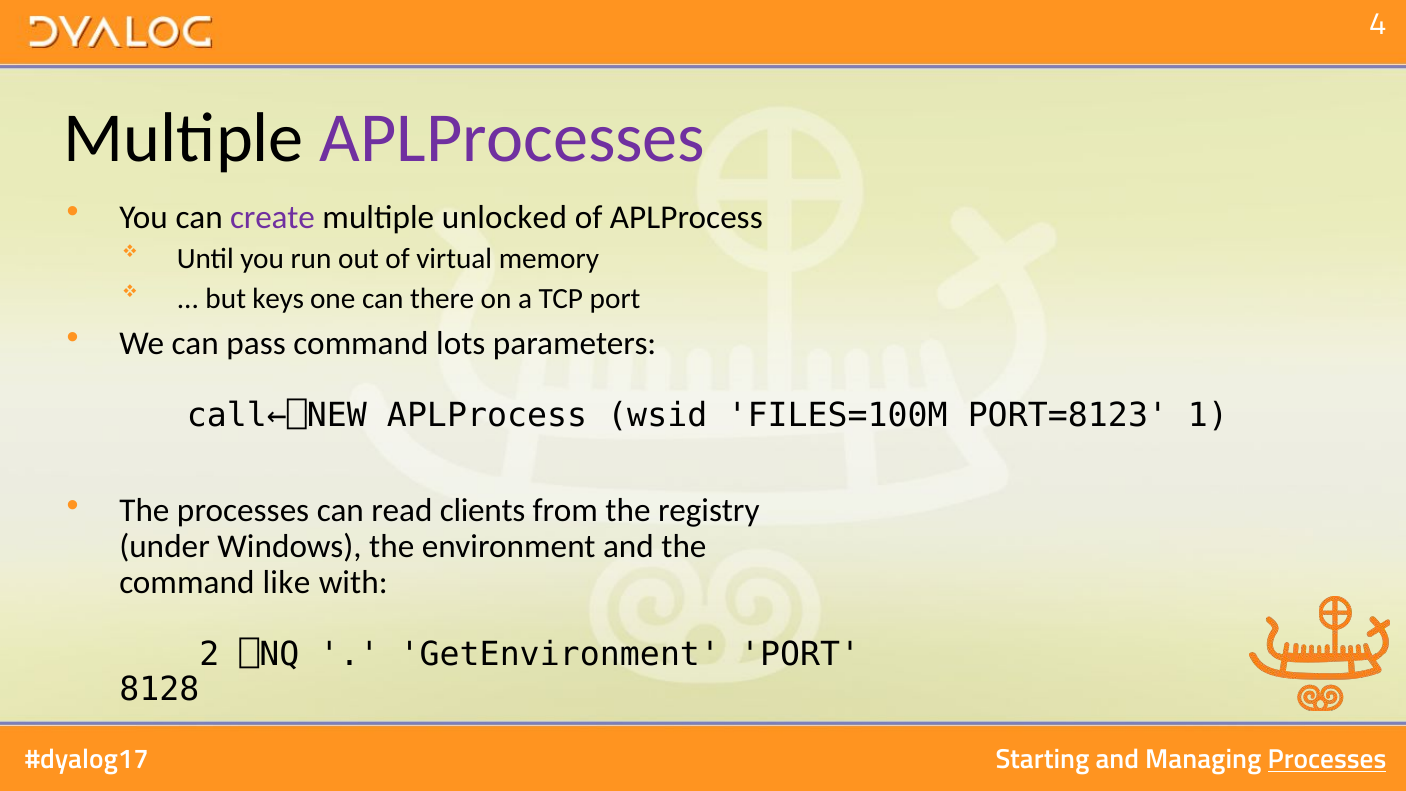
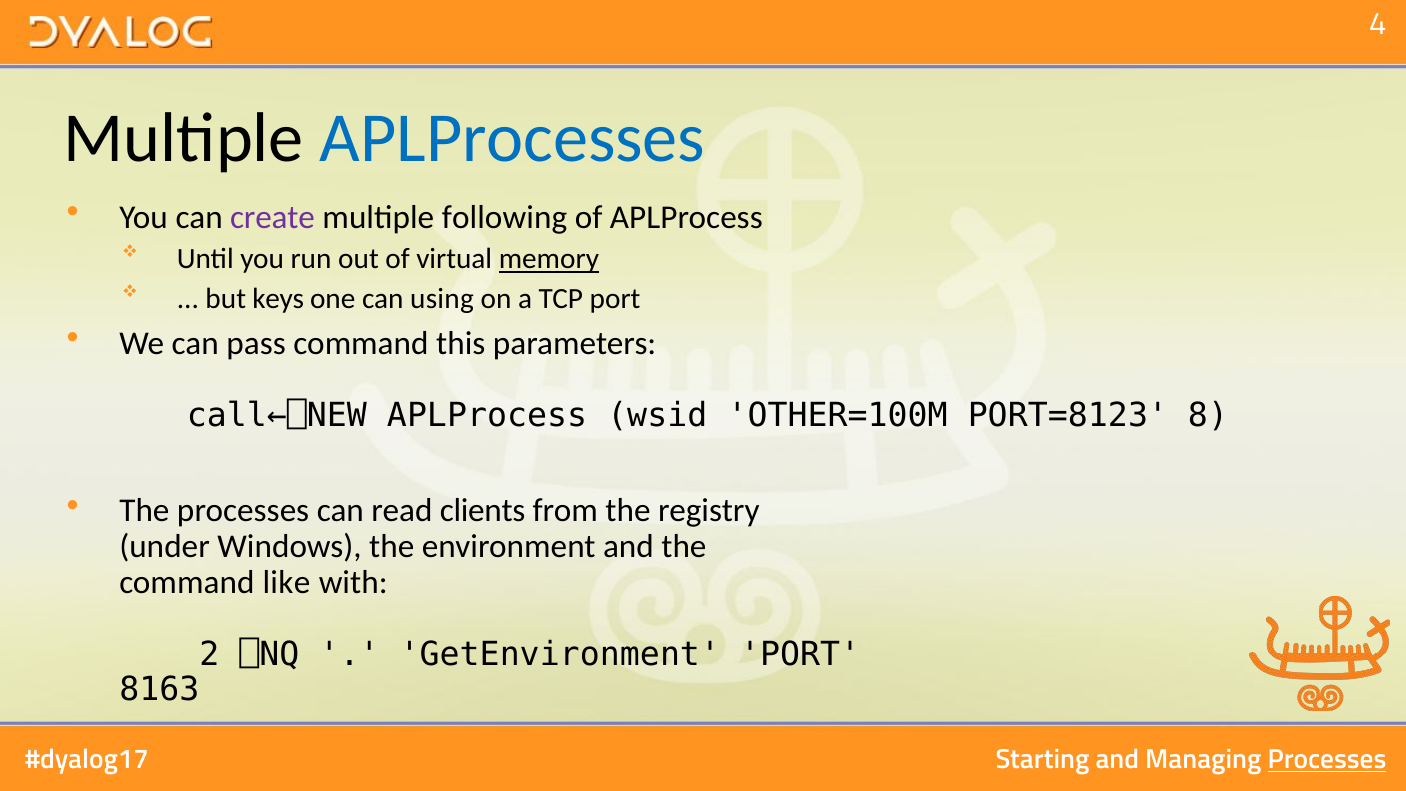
APLProcesses colour: purple -> blue
unlocked: unlocked -> following
memory underline: none -> present
there: there -> using
lots: lots -> this
FILES=100M: FILES=100M -> OTHER=100M
1: 1 -> 8
8128: 8128 -> 8163
